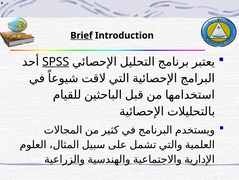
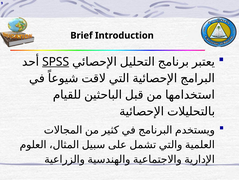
Brief underline: present -> none
